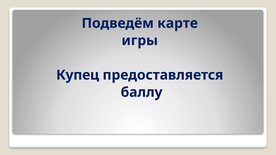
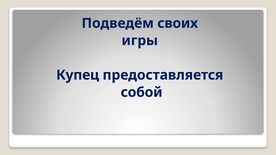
карте: карте -> своих
баллу: баллу -> собой
